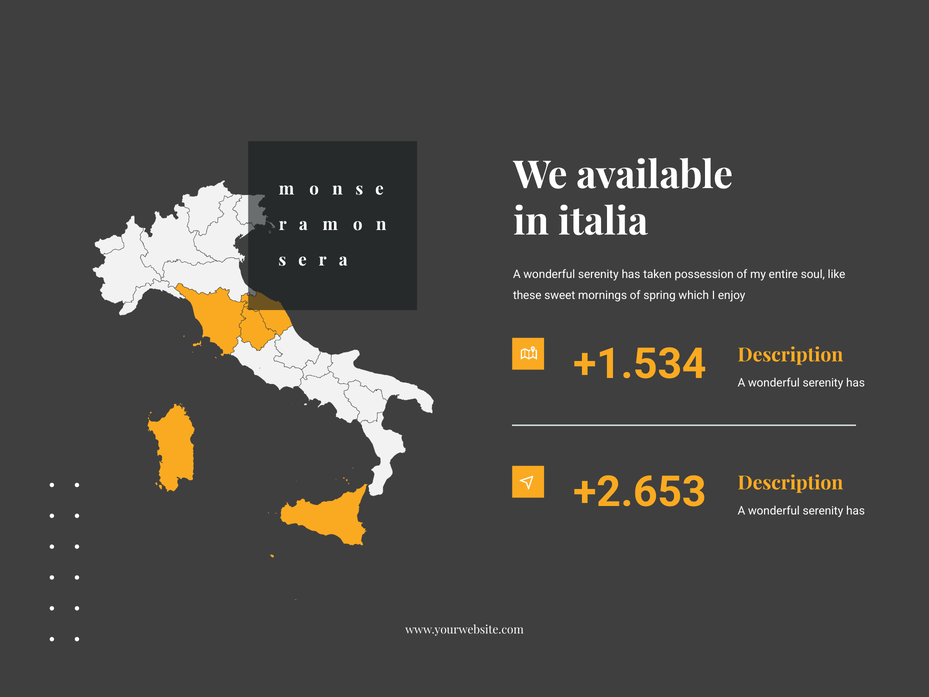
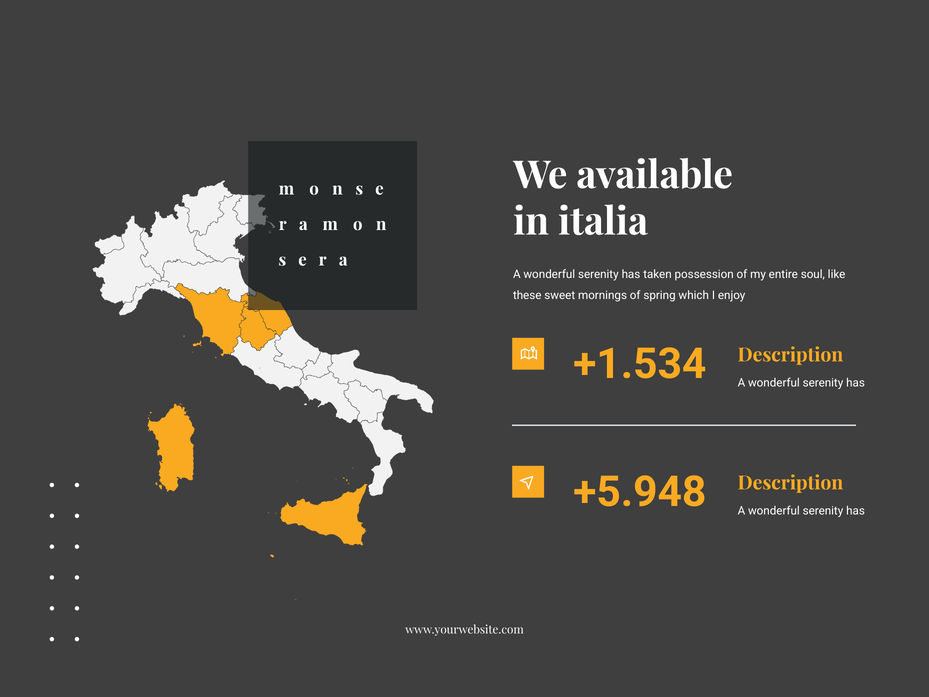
+2.653: +2.653 -> +5.948
